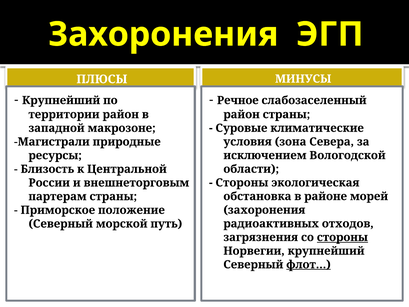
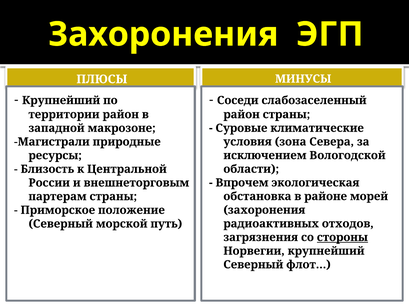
Речное: Речное -> Соседи
Стороны at (242, 183): Стороны -> Впрочем
флот… underline: present -> none
